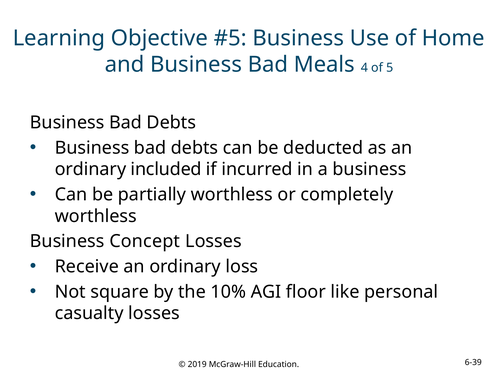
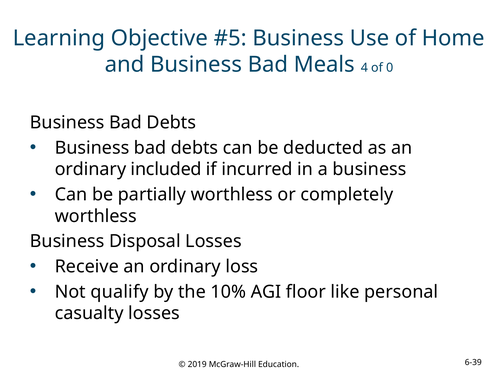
5: 5 -> 0
Concept: Concept -> Disposal
square: square -> qualify
